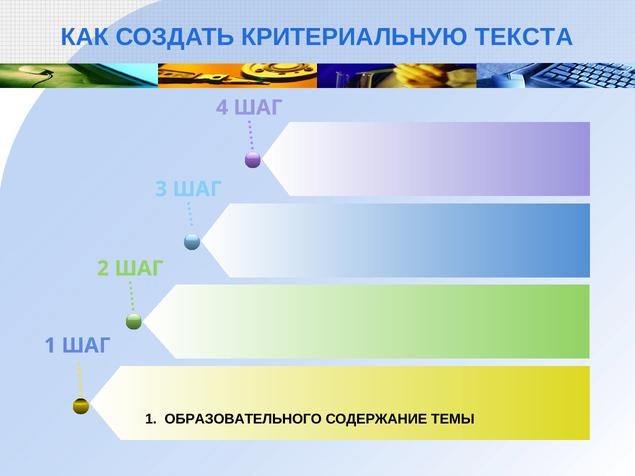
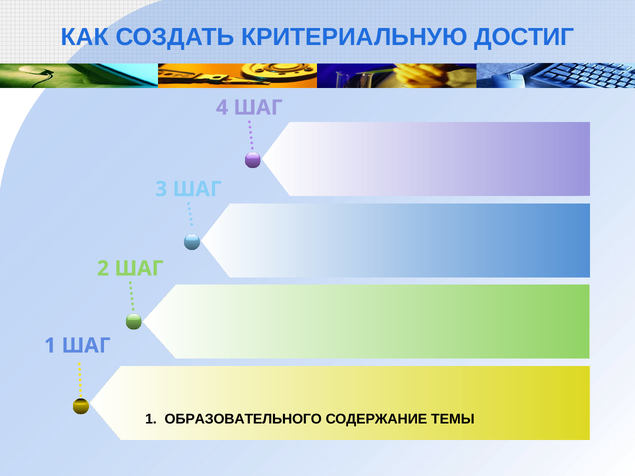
ТЕКСТА: ТЕКСТА -> ДОСТИГ
